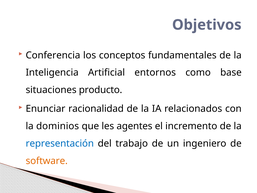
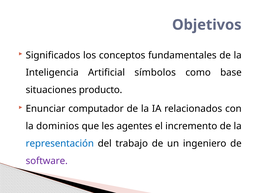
Conferencia: Conferencia -> Significados
entornos: entornos -> símbolos
racionalidad: racionalidad -> computador
software colour: orange -> purple
